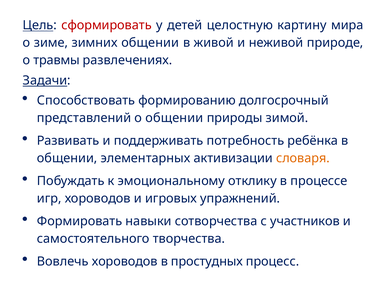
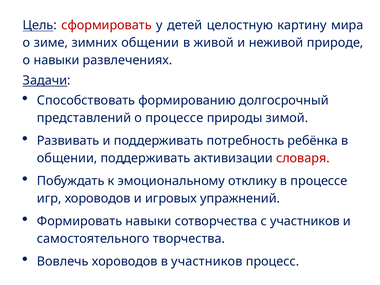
о травмы: травмы -> навыки
о общении: общении -> процессе
общении элементарных: элементарных -> поддерживать
словаря colour: orange -> red
в простудных: простудных -> участников
